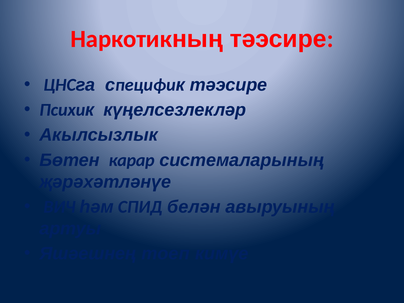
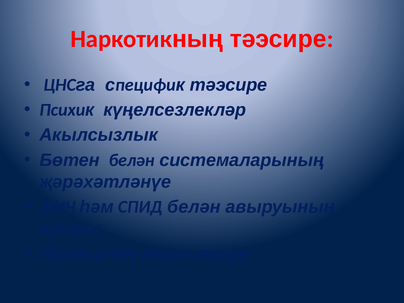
Бөтен карар: карар -> белән
